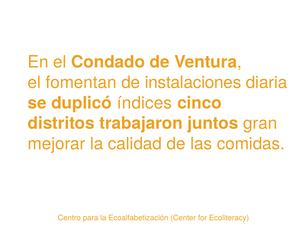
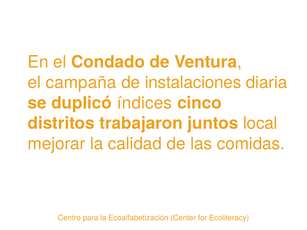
fomentan: fomentan -> campaña
gran: gran -> local
